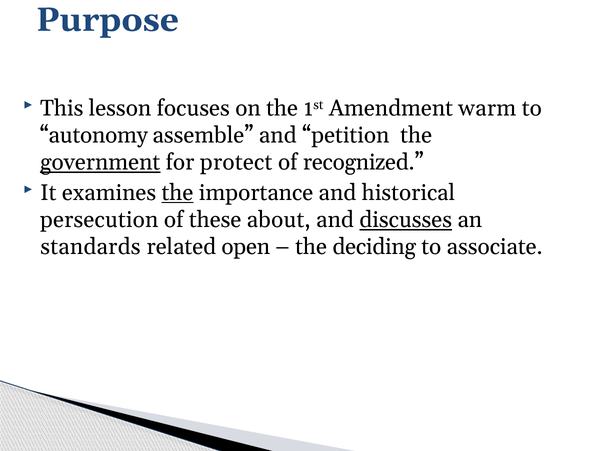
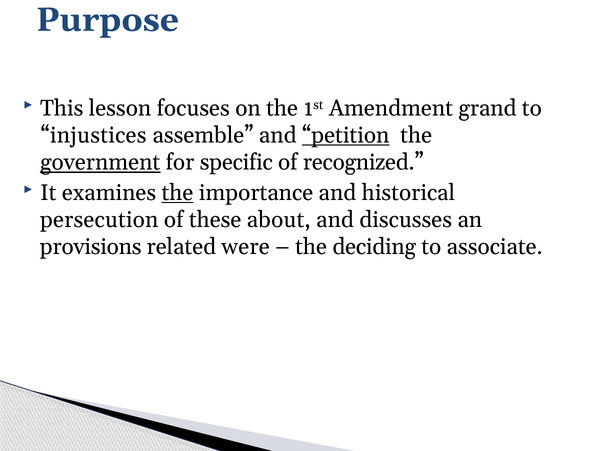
warm: warm -> grand
autonomy: autonomy -> injustices
petition underline: none -> present
protect: protect -> specific
discusses underline: present -> none
standards: standards -> provisions
open: open -> were
